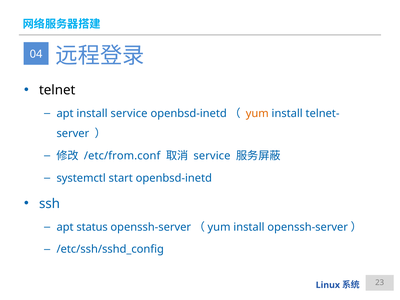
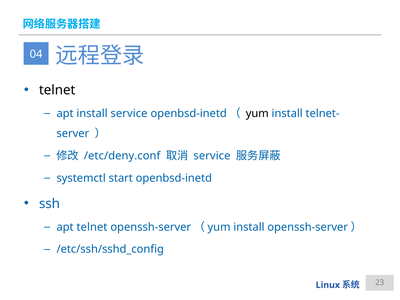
yum at (257, 114) colour: orange -> black
/etc/from.conf: /etc/from.conf -> /etc/deny.conf
apt status: status -> telnet
